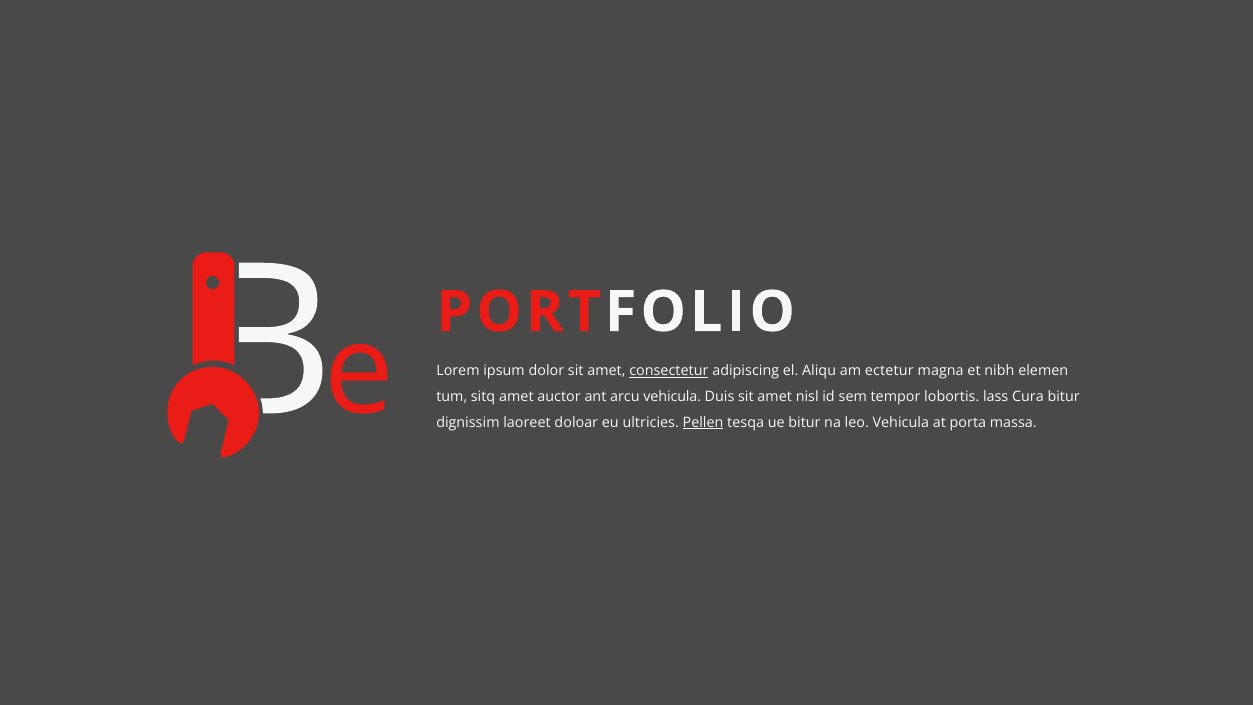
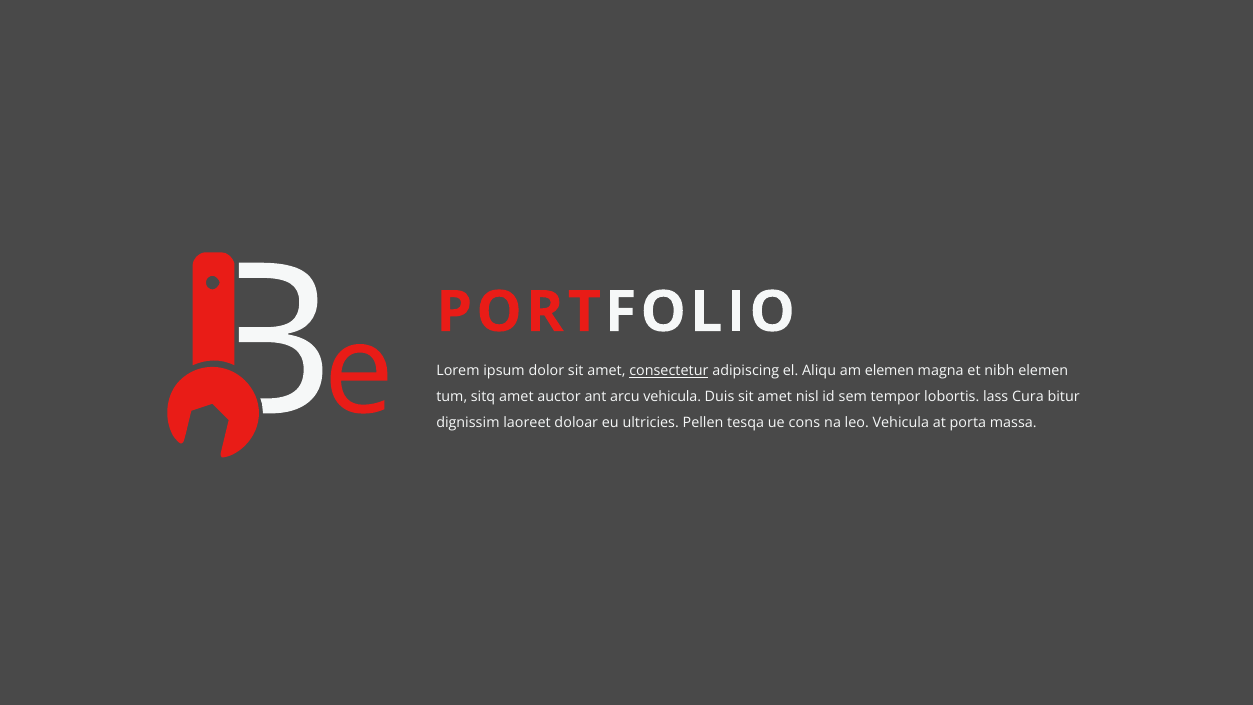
am ectetur: ectetur -> elemen
Pellen underline: present -> none
ue bitur: bitur -> cons
